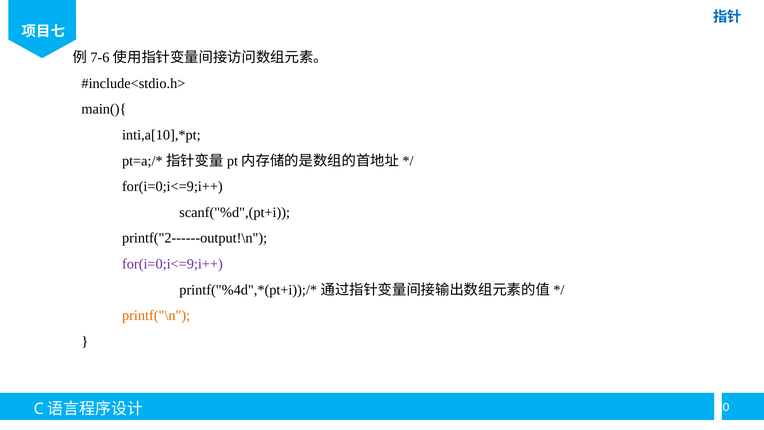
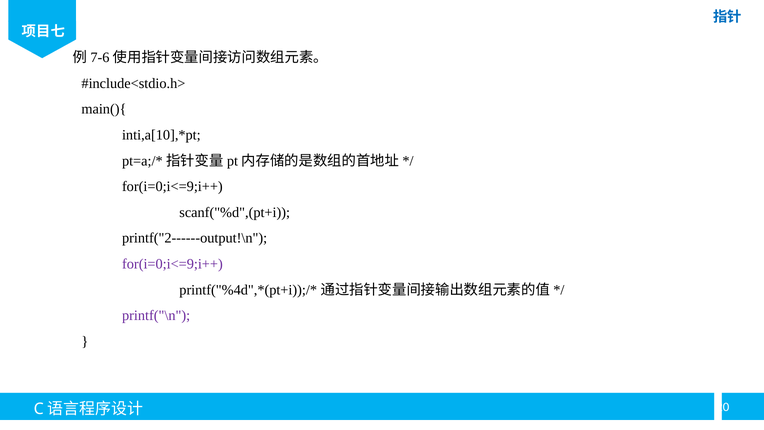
printf("\n colour: orange -> purple
